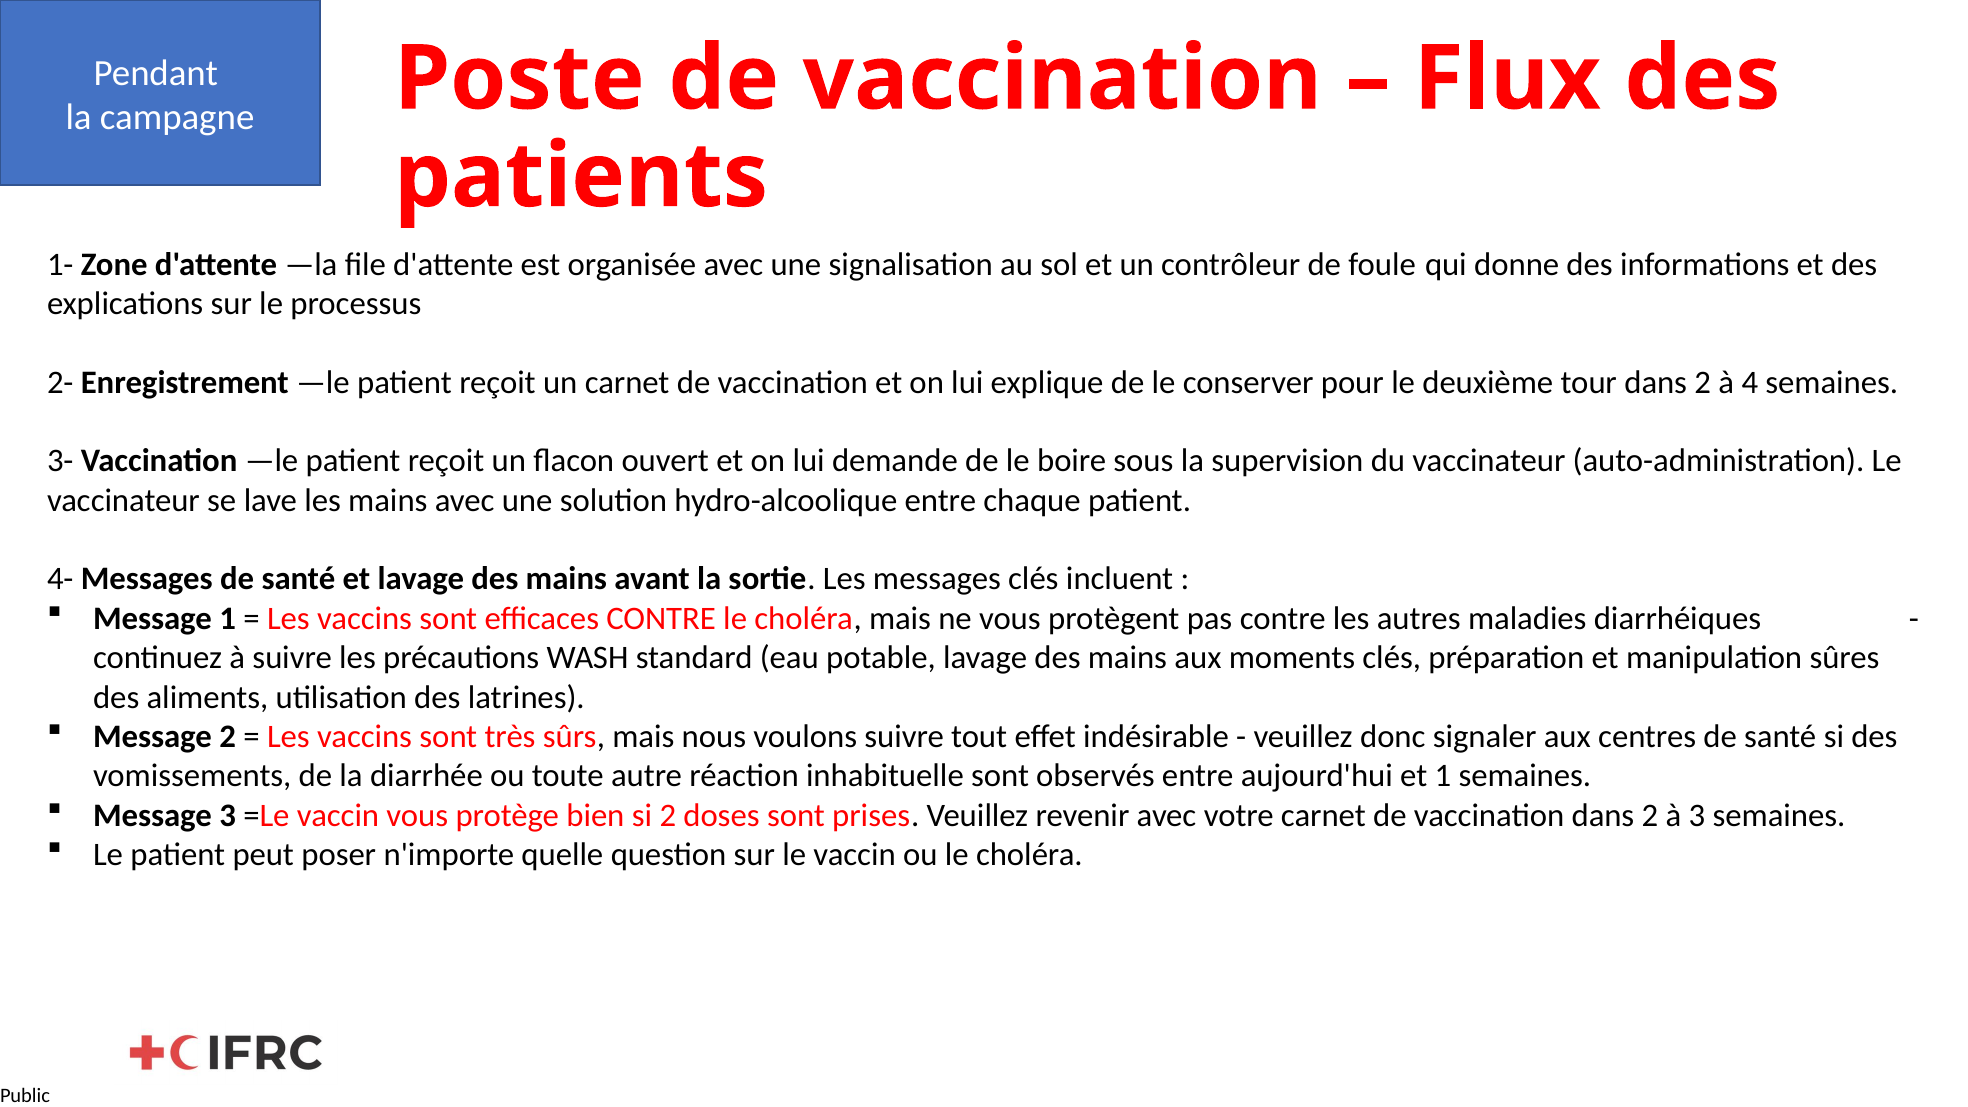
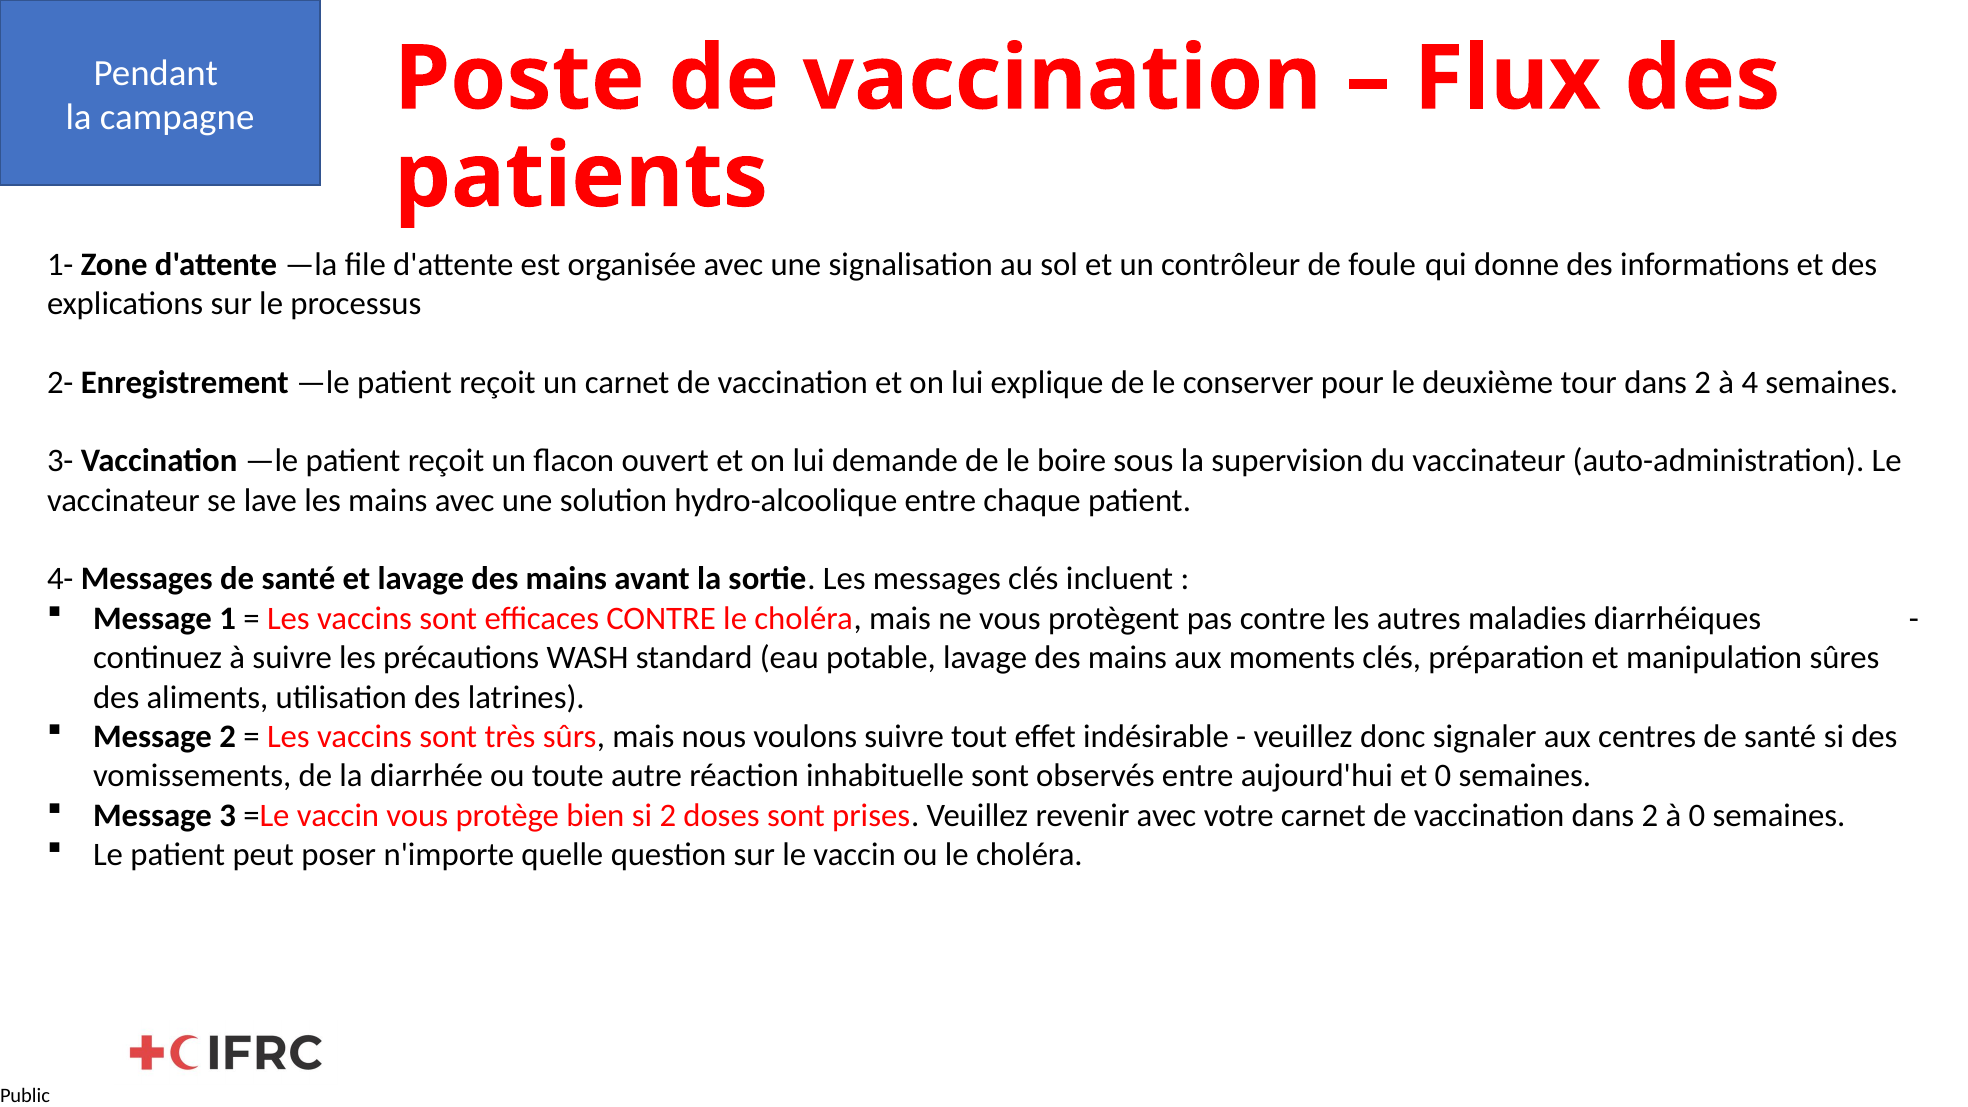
et 1: 1 -> 0
à 3: 3 -> 0
